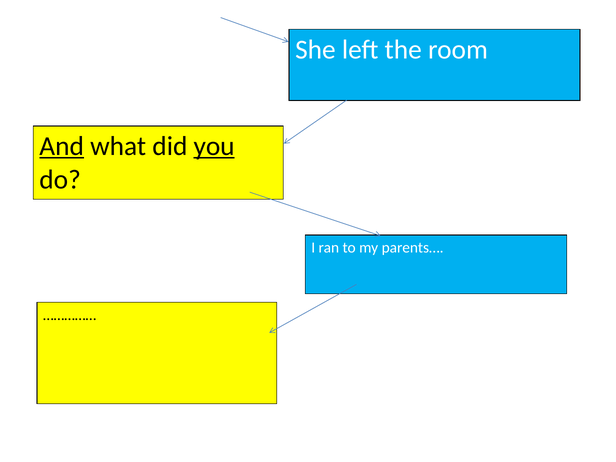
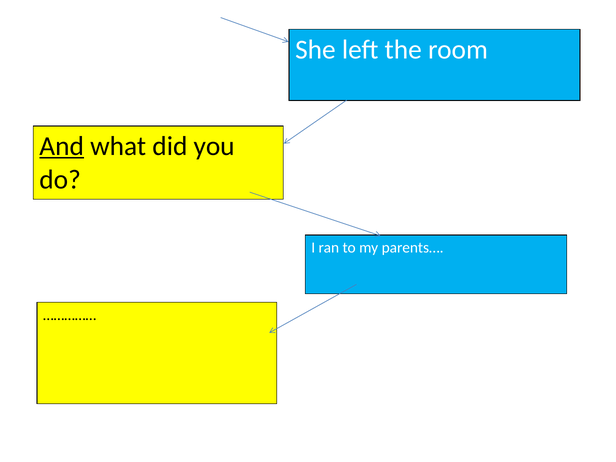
you underline: present -> none
